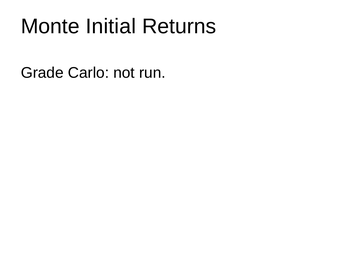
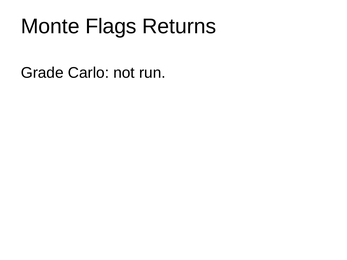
Initial: Initial -> Flags
